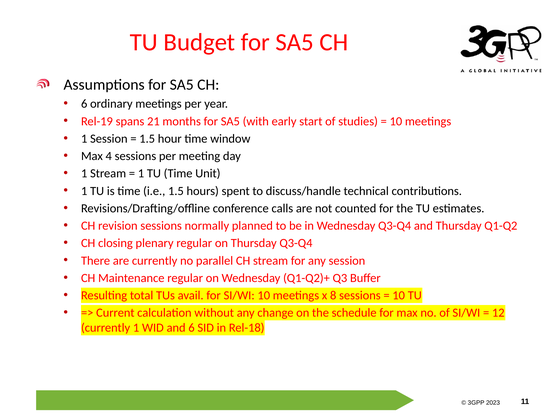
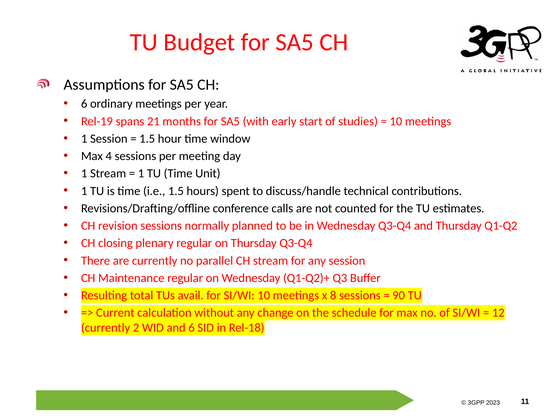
10 at (399, 295): 10 -> 90
currently 1: 1 -> 2
